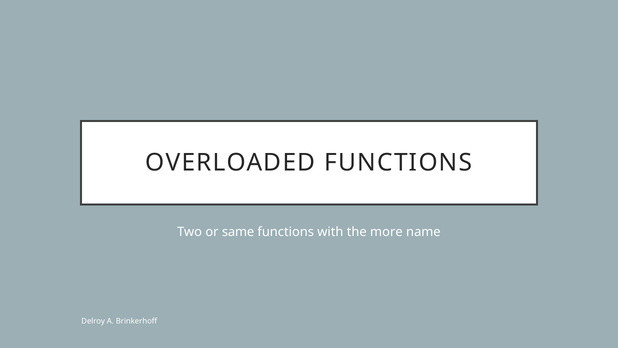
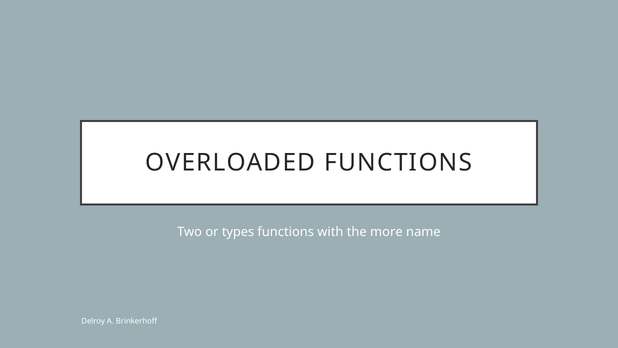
same: same -> types
